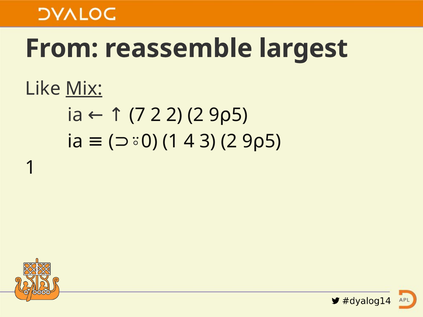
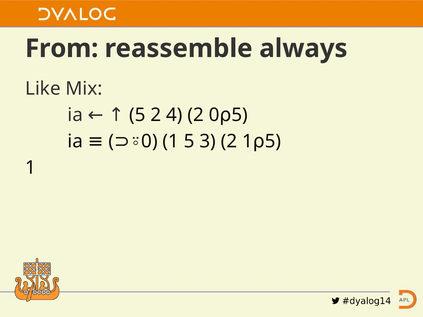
largest: largest -> always
Mix underline: present -> none
7 at (137, 115): 7 -> 5
2 at (174, 115): 2 -> 4
9 at (214, 115): 9 -> 0
4 at (189, 141): 4 -> 5
3 2 9: 9 -> 1
